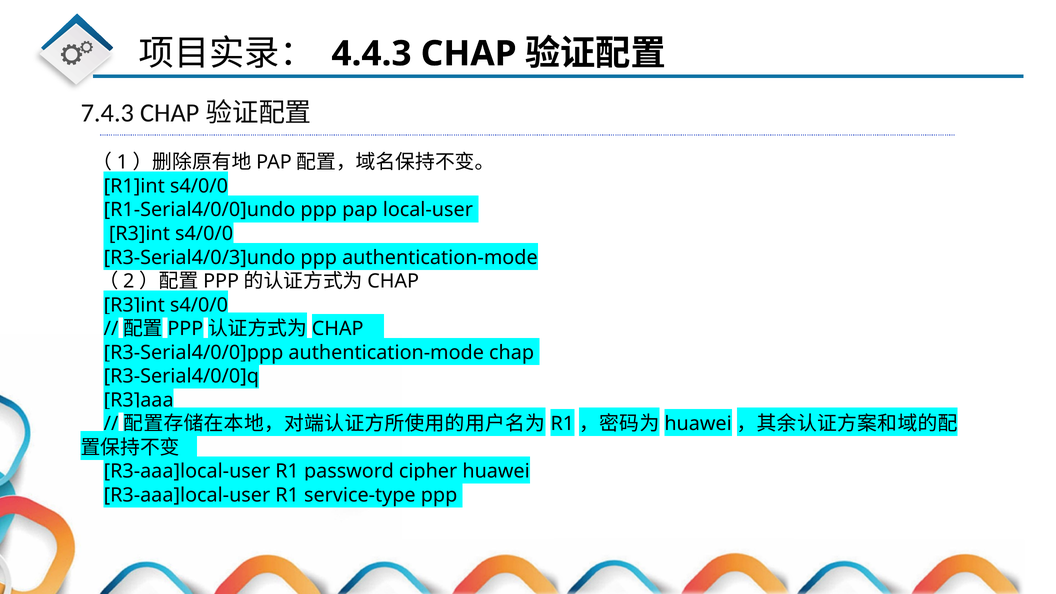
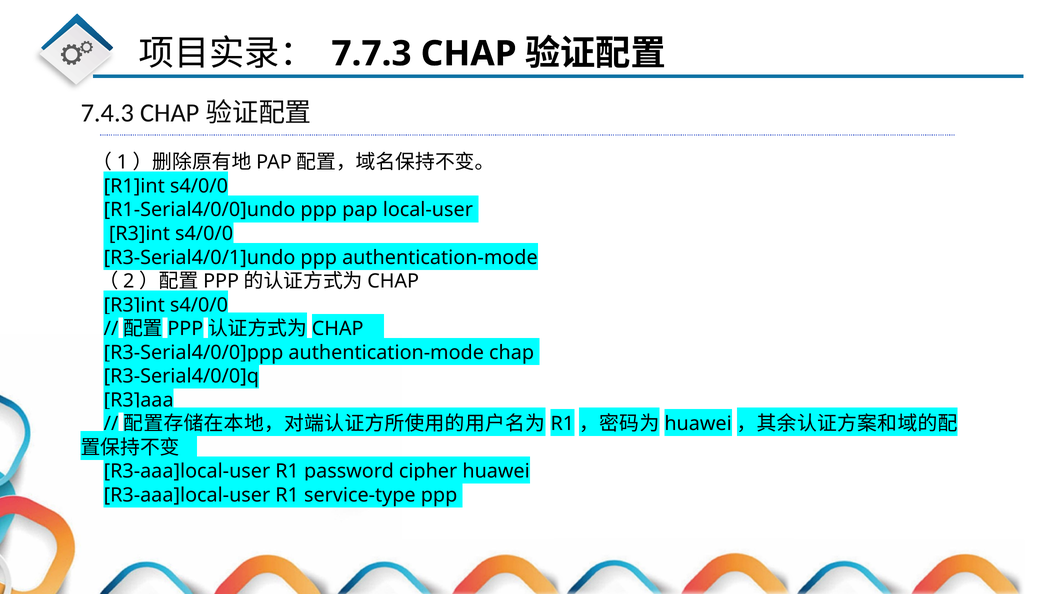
4.4.3: 4.4.3 -> 7.7.3
R3-Serial4/0/3]undo: R3-Serial4/0/3]undo -> R3-Serial4/0/1]undo
